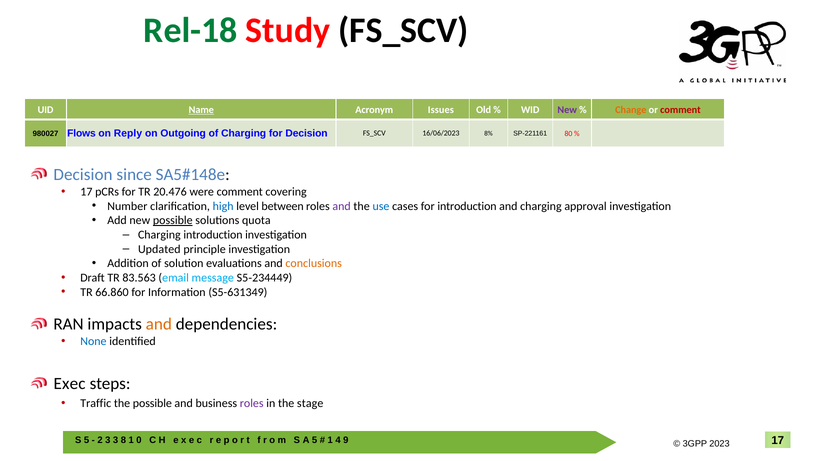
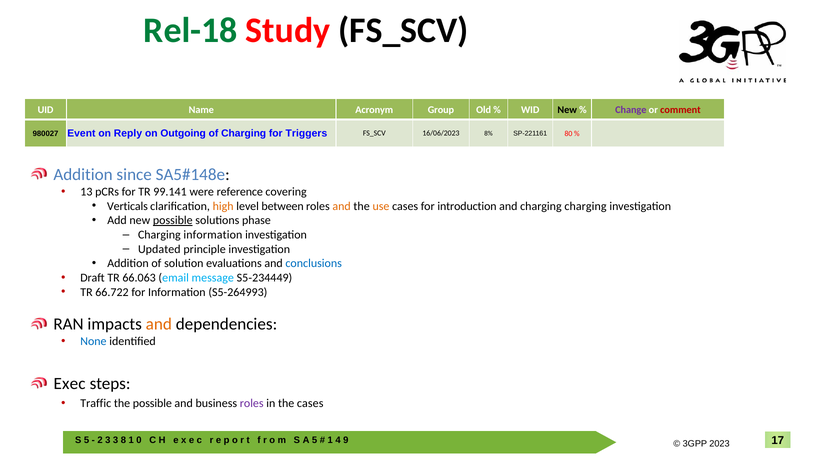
Name underline: present -> none
Issues: Issues -> Group
New at (567, 110) colour: purple -> black
Change colour: orange -> purple
Flows: Flows -> Event
for Decision: Decision -> Triggers
Decision at (83, 175): Decision -> Addition
17 at (86, 192): 17 -> 13
20.476: 20.476 -> 99.141
were comment: comment -> reference
Number: Number -> Verticals
high colour: blue -> orange
and at (342, 206) colour: purple -> orange
use colour: blue -> orange
charging approval: approval -> charging
quota: quota -> phase
Charging introduction: introduction -> information
conclusions colour: orange -> blue
83.563: 83.563 -> 66.063
66.860: 66.860 -> 66.722
S5-631349: S5-631349 -> S5-264993
the stage: stage -> cases
